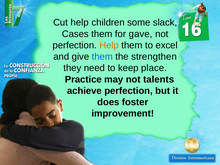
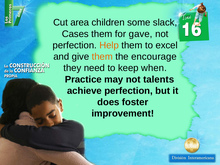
Cut help: help -> area
them at (102, 57) colour: blue -> orange
strengthen: strengthen -> encourage
place: place -> when
